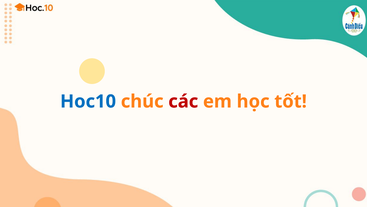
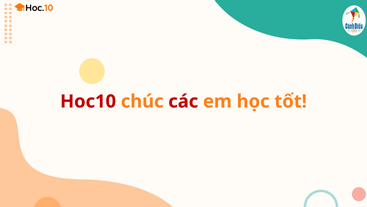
Hoc10 colour: blue -> red
